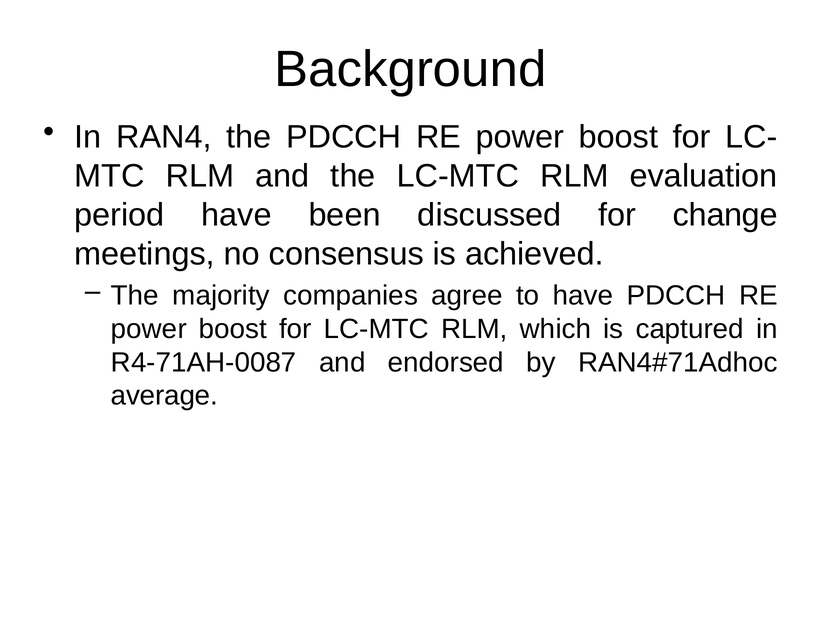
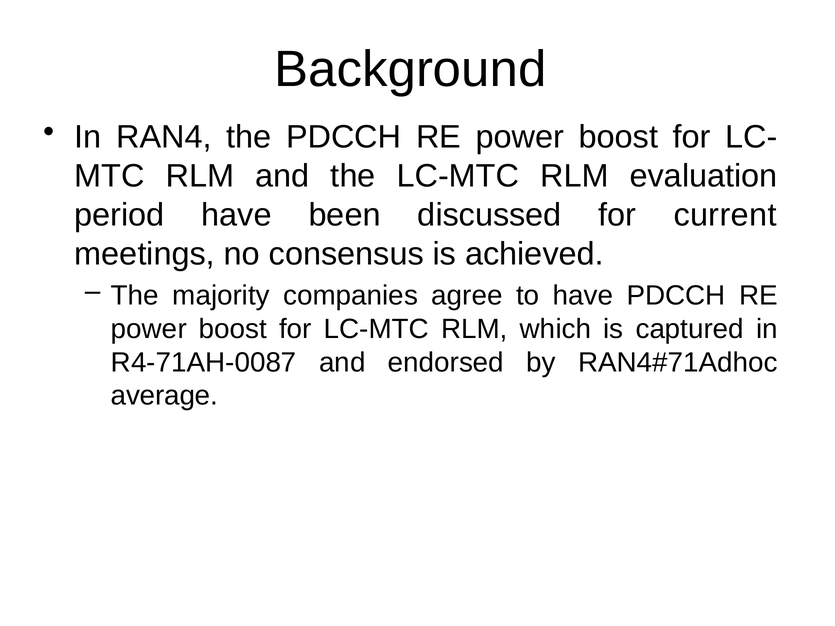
change: change -> current
